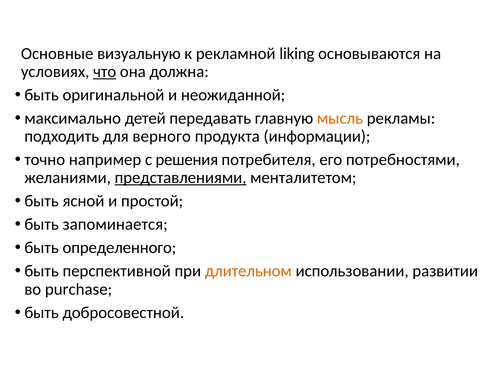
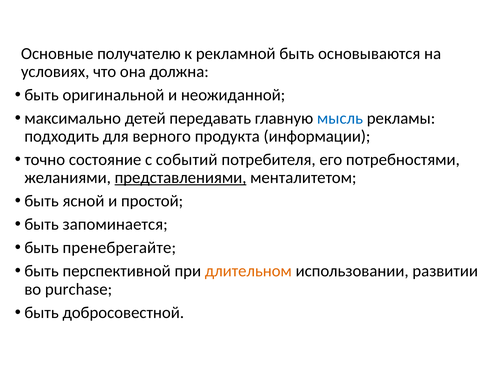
визуальную: визуальную -> получателю
рекламной liking: liking -> быть
что underline: present -> none
мысль colour: orange -> blue
например: например -> состояние
решения: решения -> событий
определенного: определенного -> пренебрегайте
